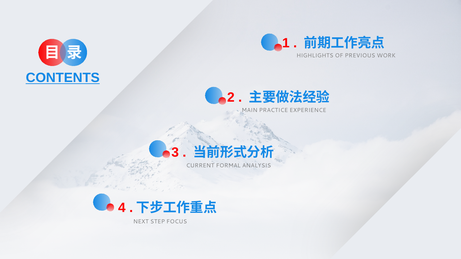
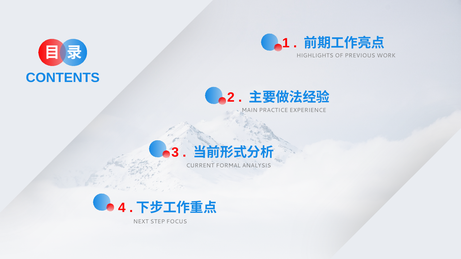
CONTENTS underline: present -> none
